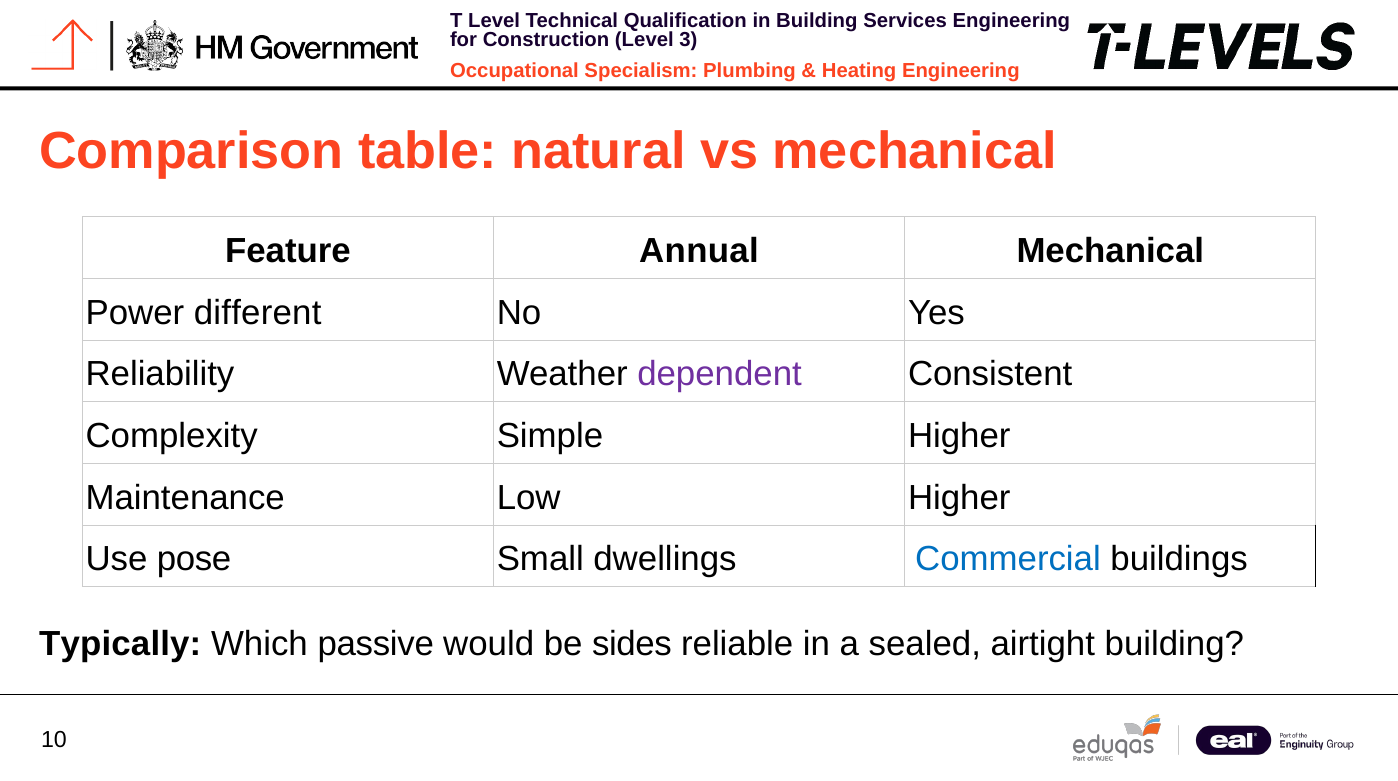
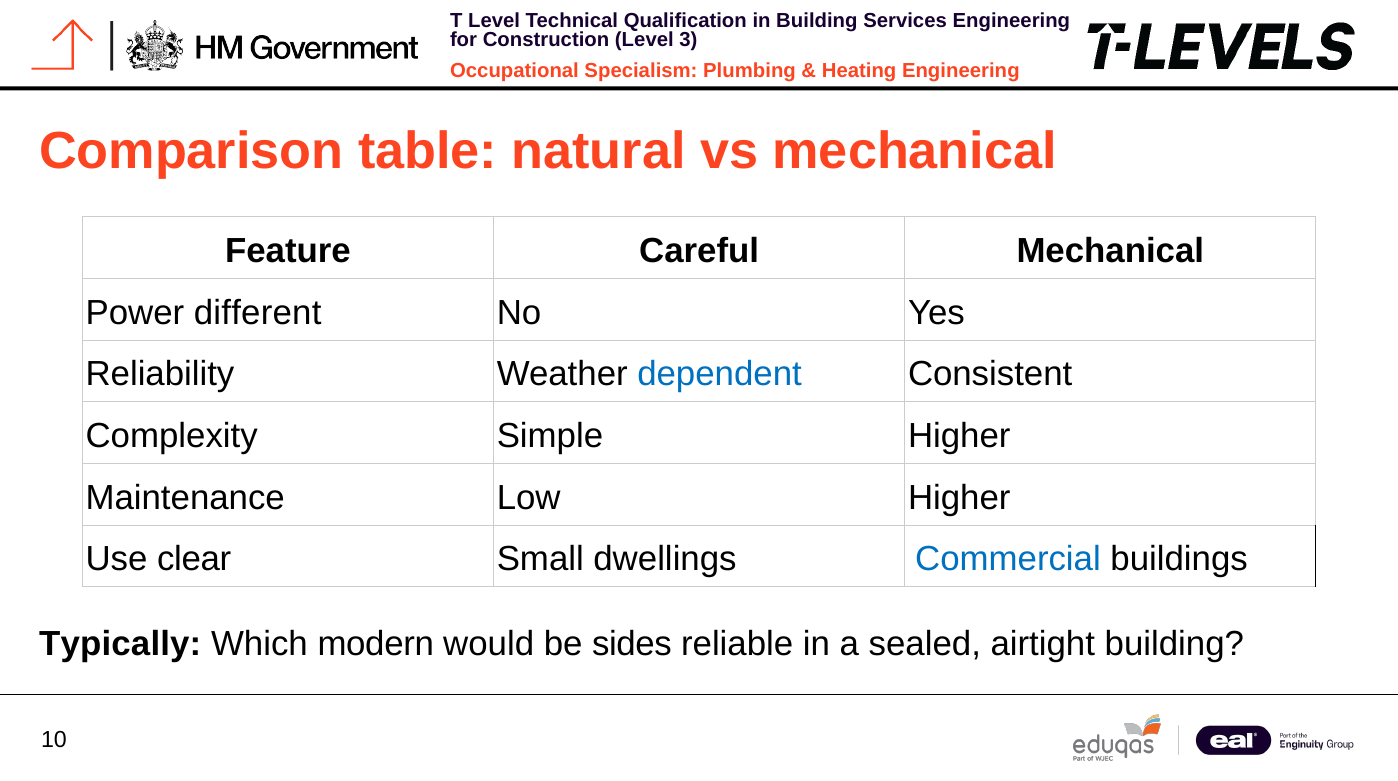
Annual: Annual -> Careful
dependent colour: purple -> blue
pose: pose -> clear
passive: passive -> modern
